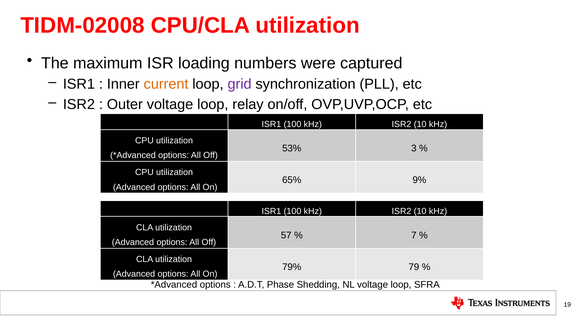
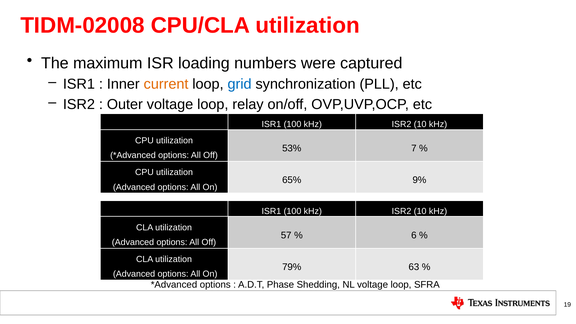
grid colour: purple -> blue
3: 3 -> 7
7: 7 -> 6
79: 79 -> 63
